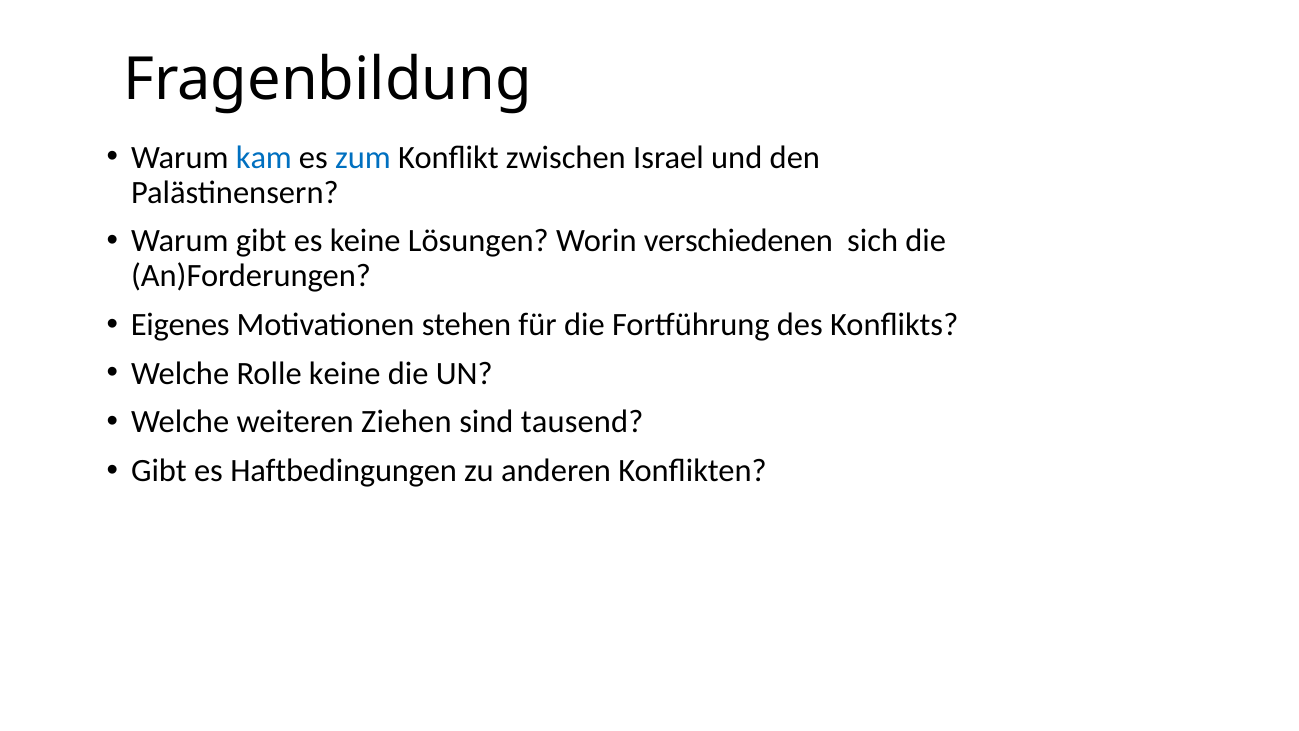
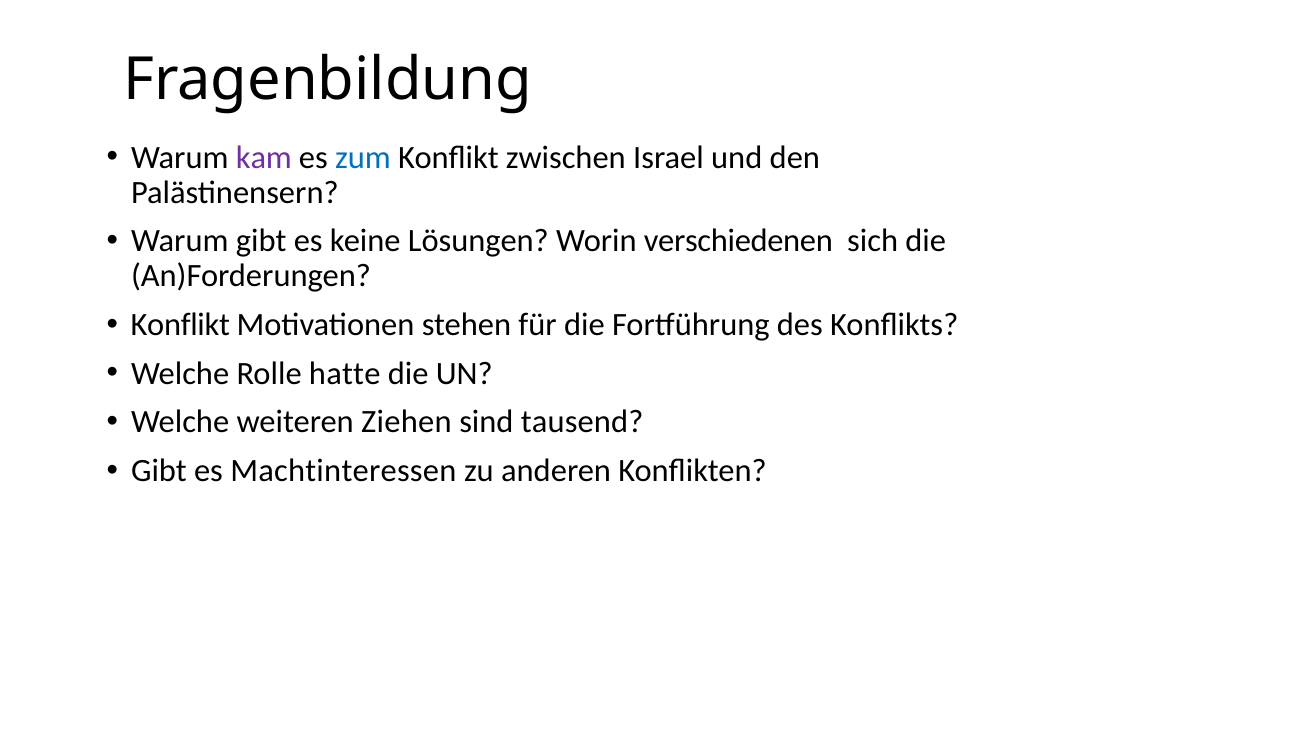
kam colour: blue -> purple
Eigenes at (180, 325): Eigenes -> Konflikt
Rolle keine: keine -> hatte
Haftbedingungen: Haftbedingungen -> Machtinteressen
